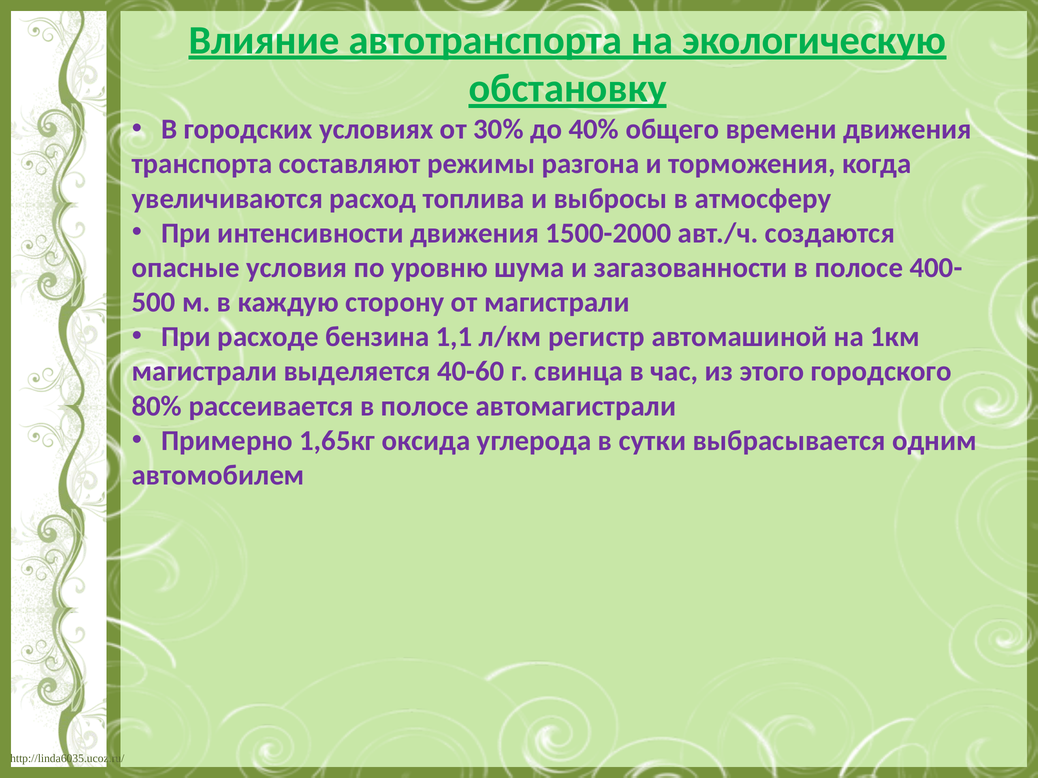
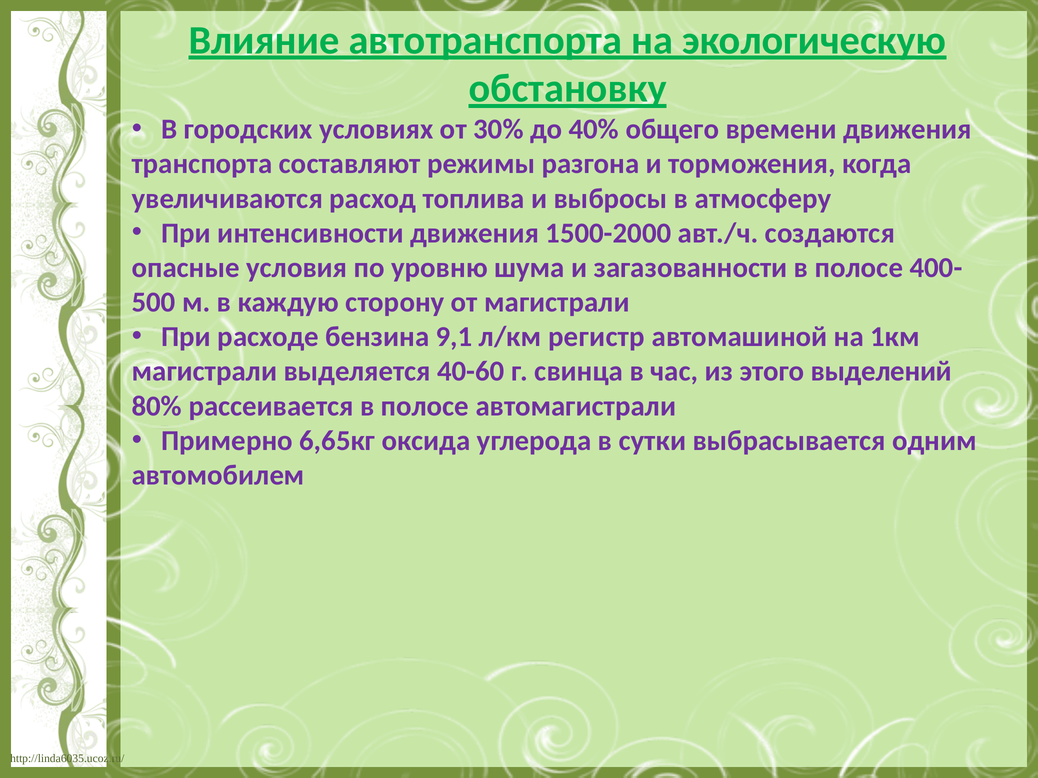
1,1: 1,1 -> 9,1
городского: городского -> выделений
1,65кг: 1,65кг -> 6,65кг
